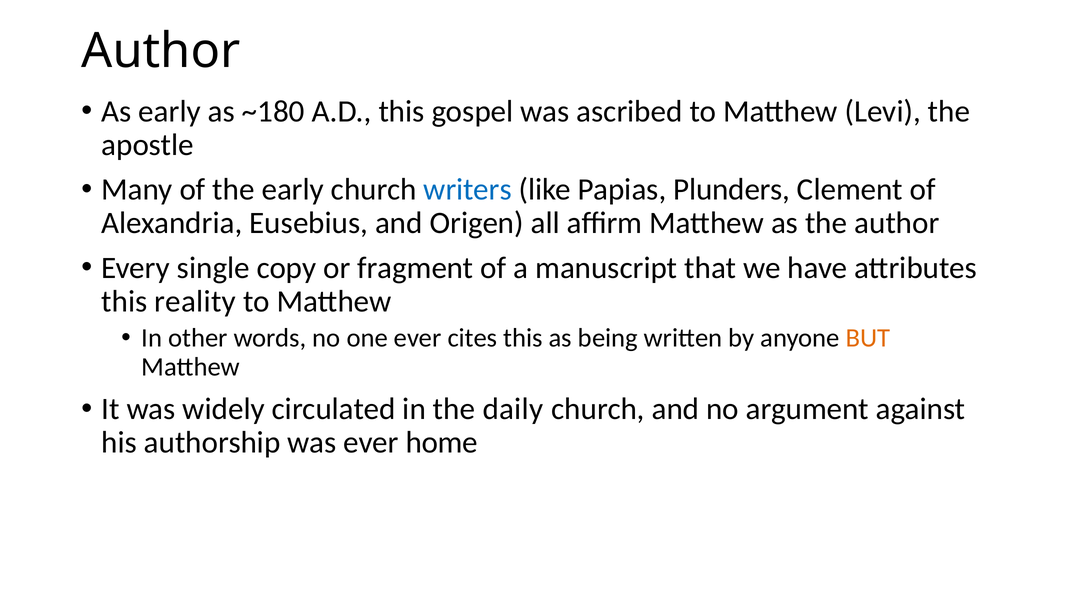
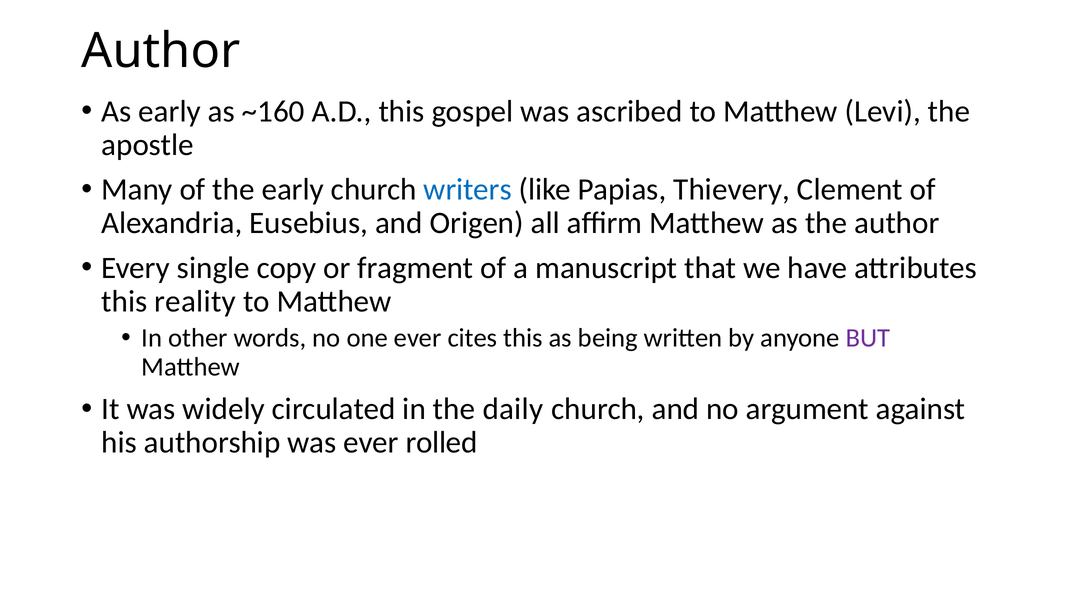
~180: ~180 -> ~160
Plunders: Plunders -> Thievery
BUT colour: orange -> purple
home: home -> rolled
